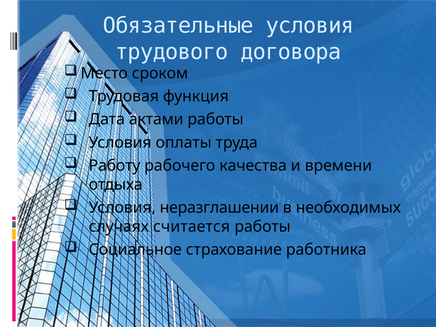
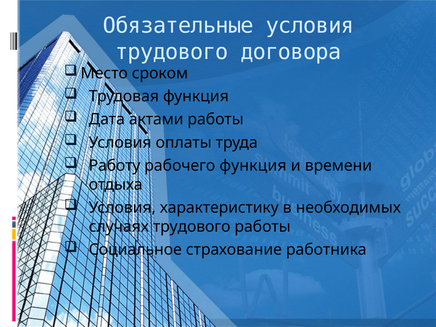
рабочего качества: качества -> функция
неразглашении: неразглашении -> характеристику
случаях считается: считается -> трудового
